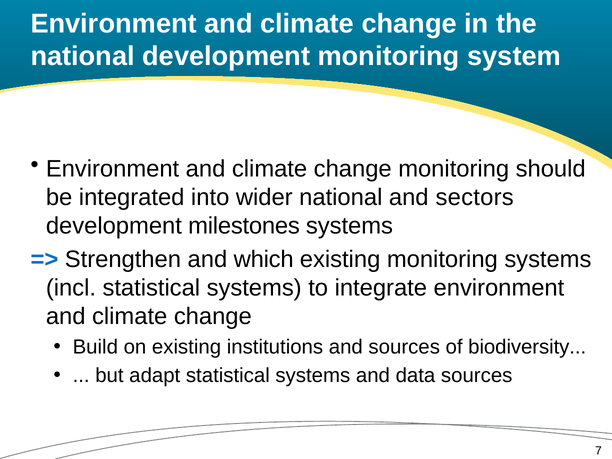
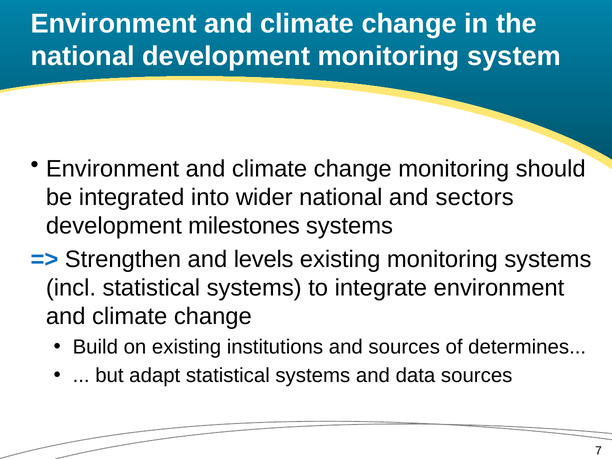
which: which -> levels
biodiversity: biodiversity -> determines
